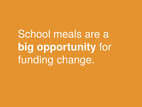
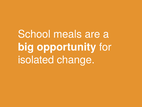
funding: funding -> isolated
